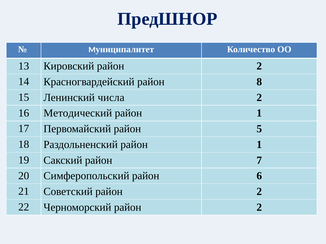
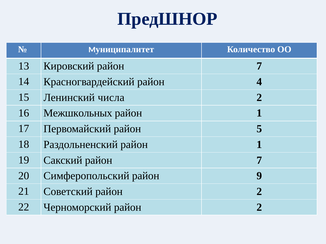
Кировский район 2: 2 -> 7
8: 8 -> 4
Методический: Методический -> Межшкольных
6: 6 -> 9
